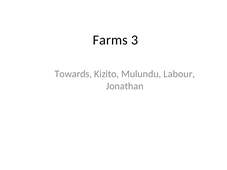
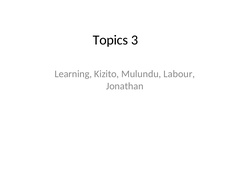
Farms: Farms -> Topics
Towards: Towards -> Learning
